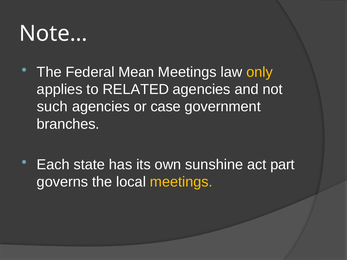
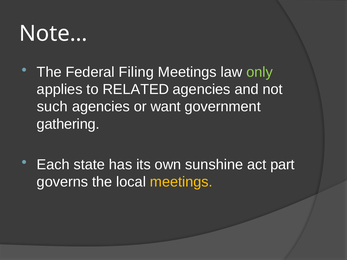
Mean: Mean -> Filing
only colour: yellow -> light green
case: case -> want
branches: branches -> gathering
